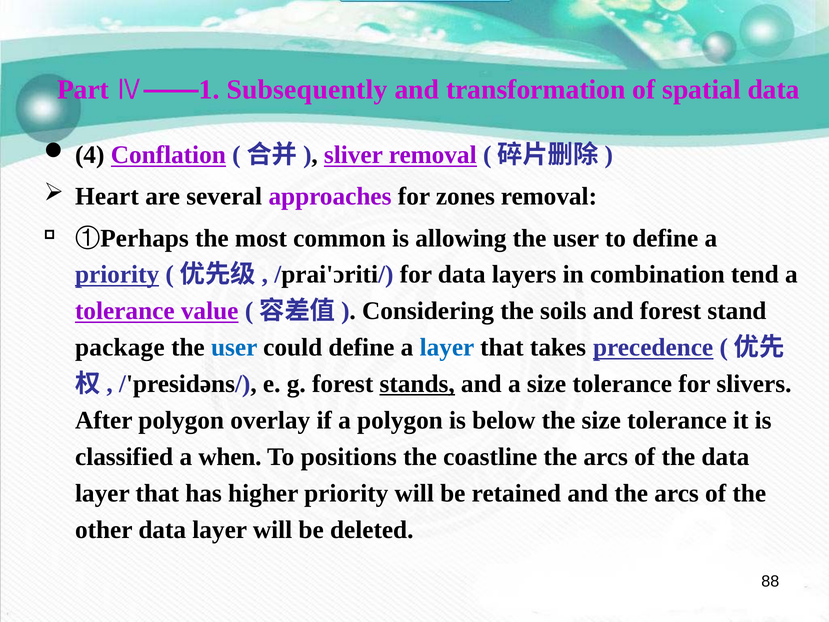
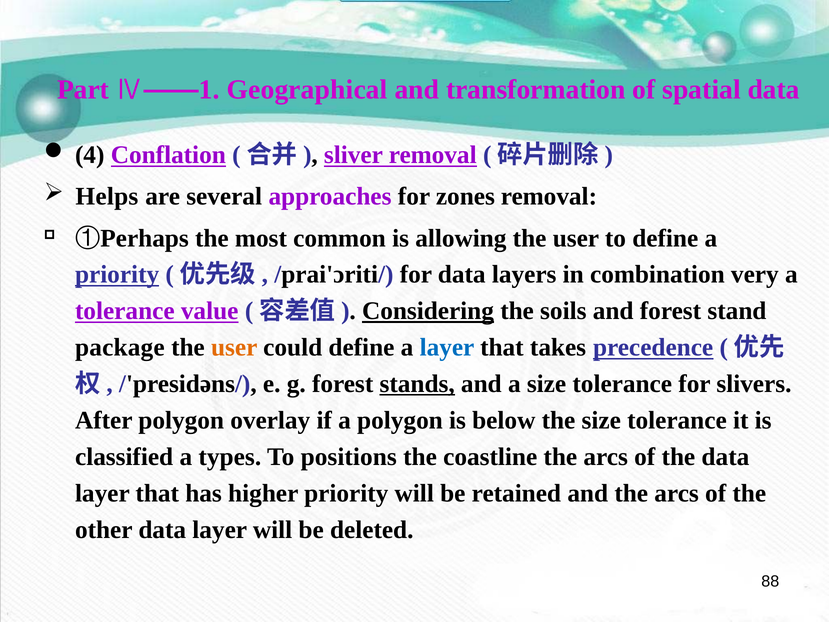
Subsequently: Subsequently -> Geographical
Heart: Heart -> Helps
tend: tend -> very
Considering underline: none -> present
user at (234, 347) colour: blue -> orange
when: when -> types
